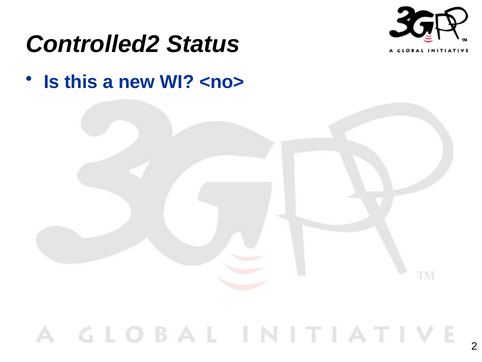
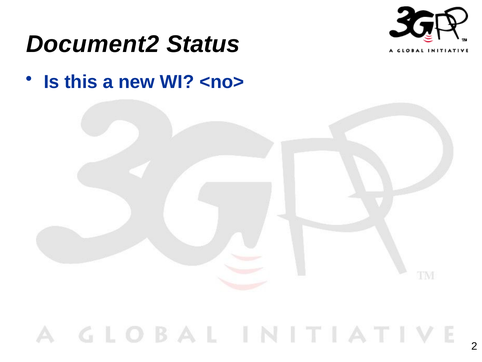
Controlled2: Controlled2 -> Document2
